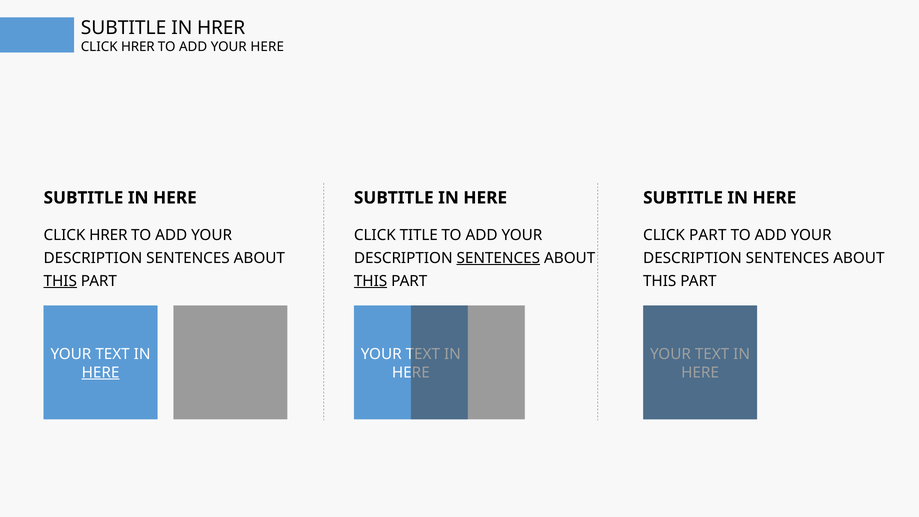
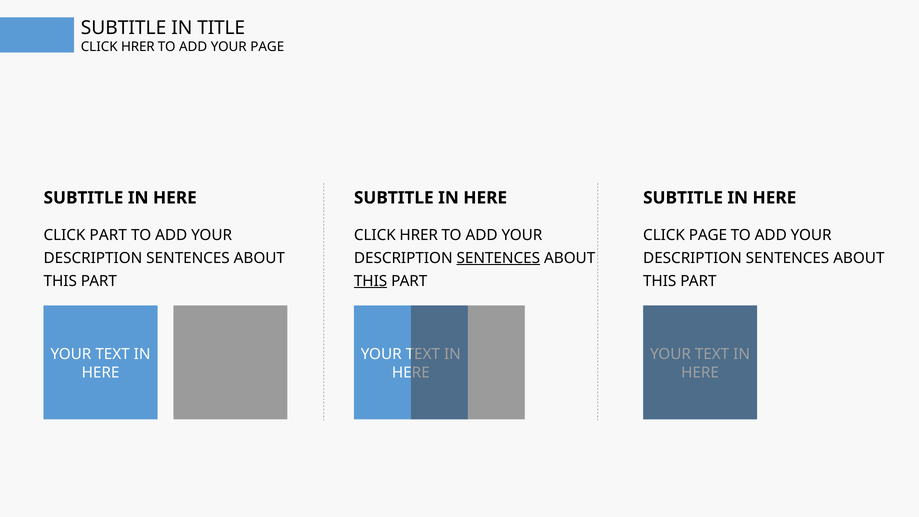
IN HRER: HRER -> TITLE
YOUR HERE: HERE -> PAGE
HRER at (108, 235): HRER -> PART
TITLE at (419, 235): TITLE -> HRER
CLICK PART: PART -> PAGE
THIS at (60, 281) underline: present -> none
HERE at (101, 373) underline: present -> none
